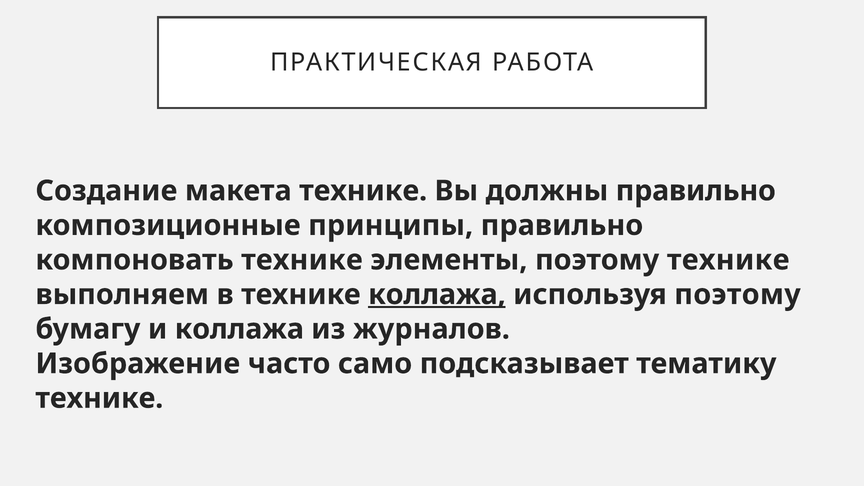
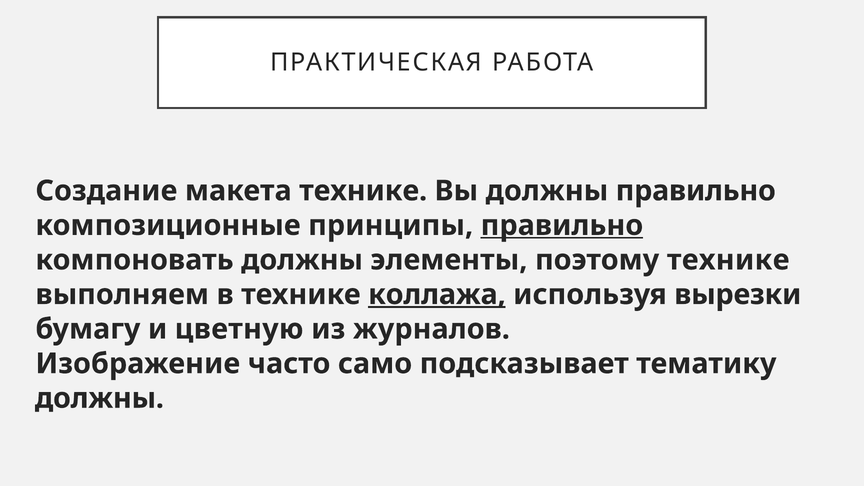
правильно at (562, 225) underline: none -> present
компоновать технике: технике -> должны
используя поэтому: поэтому -> вырезки
и коллажа: коллажа -> цветную
технике at (99, 398): технике -> должны
